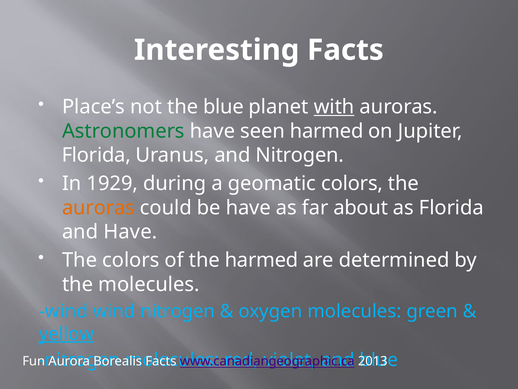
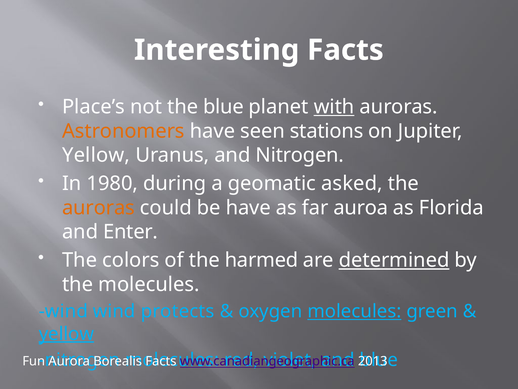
Astronomers colour: green -> orange
seen harmed: harmed -> stations
Florida at (96, 155): Florida -> Yellow
1929: 1929 -> 1980
geomatic colors: colors -> asked
about: about -> auroa
and Have: Have -> Enter
determined underline: none -> present
wind nitrogen: nitrogen -> protects
molecules at (354, 311) underline: none -> present
